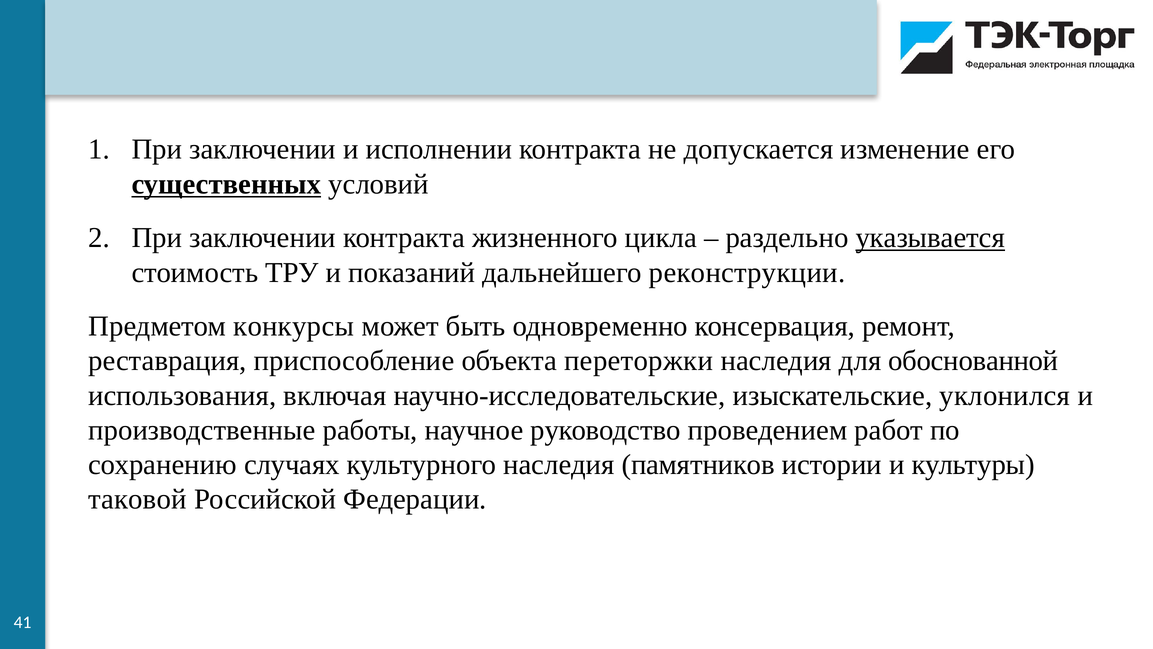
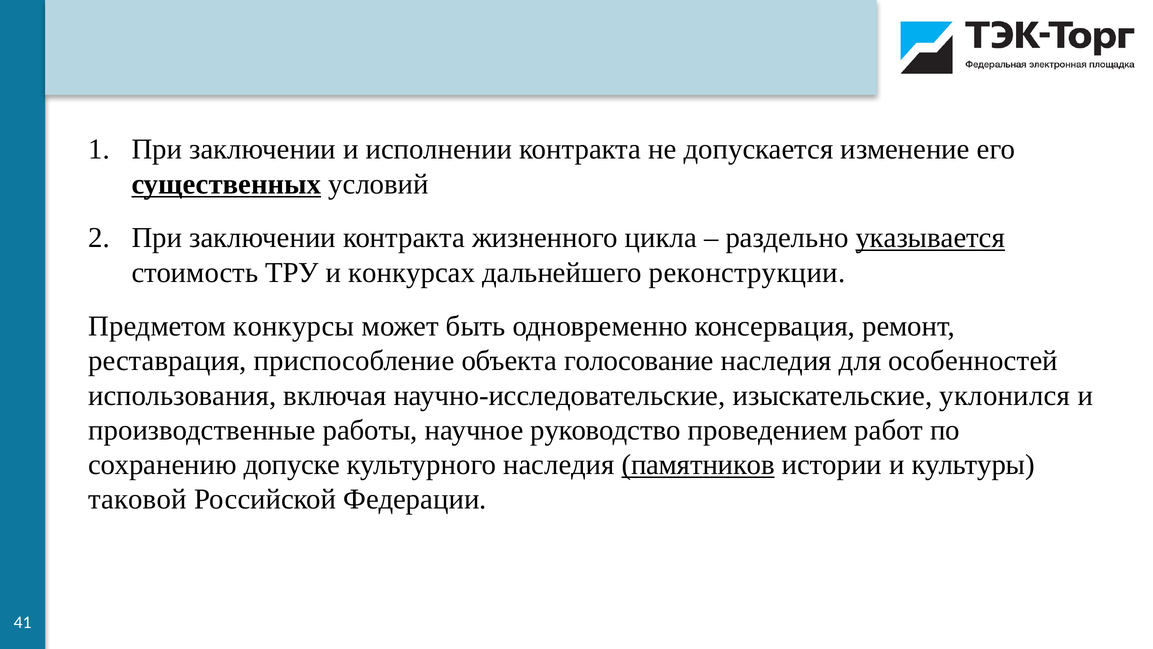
показаний: показаний -> конкурсах
переторжки: переторжки -> голосование
обоснованной: обоснованной -> особенностей
случаях: случаях -> допуске
памятников underline: none -> present
